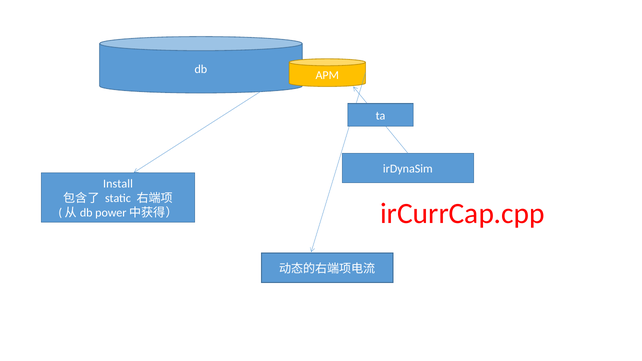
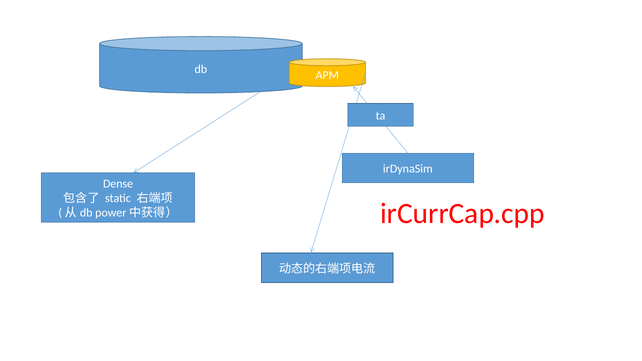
Install: Install -> Dense
